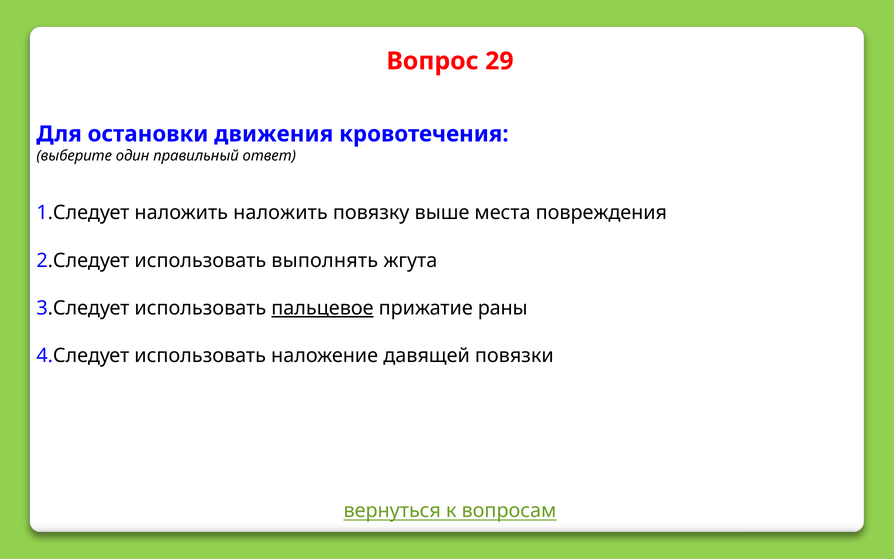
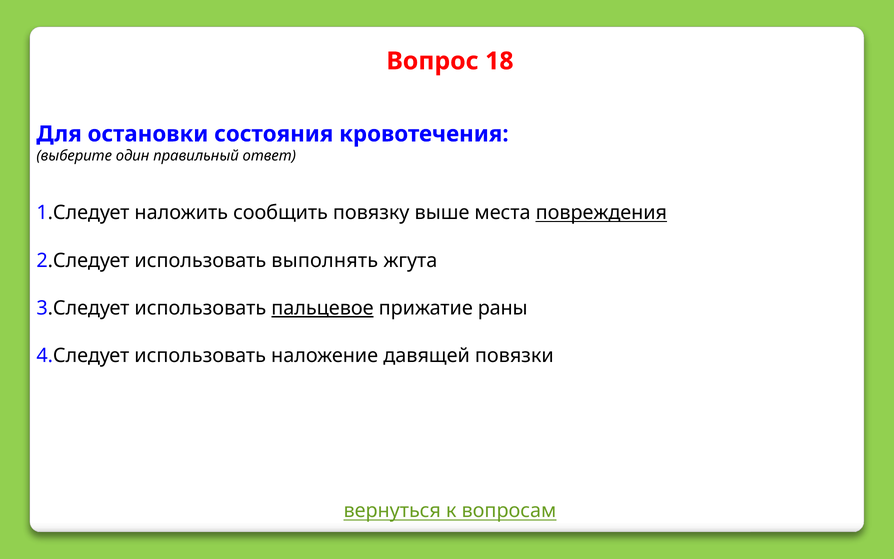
29: 29 -> 18
движения: движения -> состояния
наложить наложить: наложить -> сообщить
повреждения underline: none -> present
